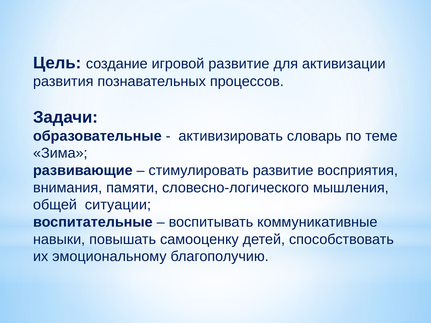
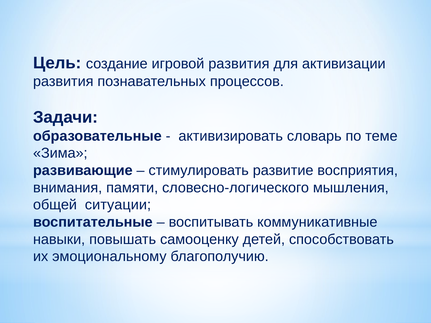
игровой развитие: развитие -> развития
